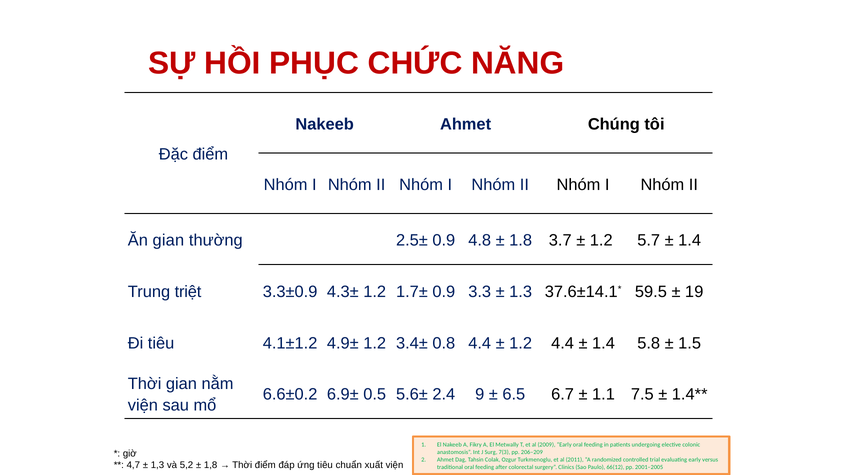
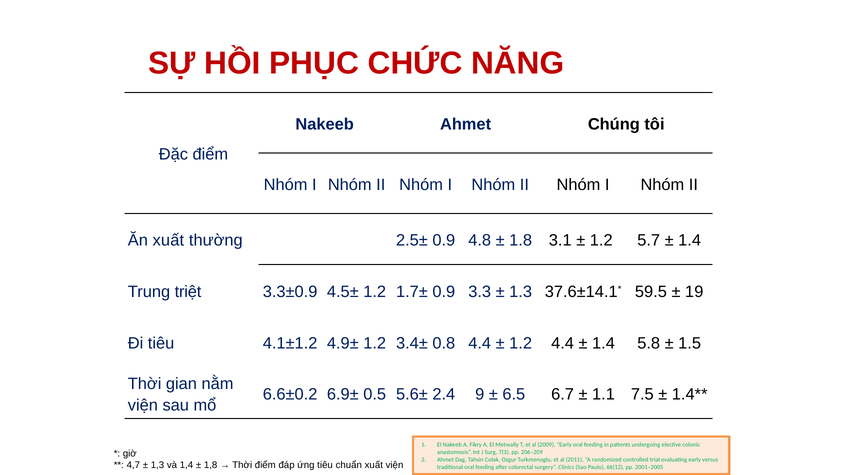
Ăn gian: gian -> xuất
3.7: 3.7 -> 3.1
4.3±: 4.3± -> 4.5±
5,2: 5,2 -> 1,4
